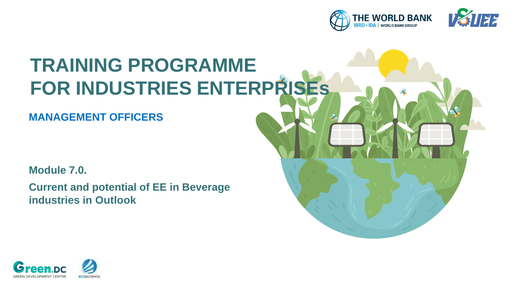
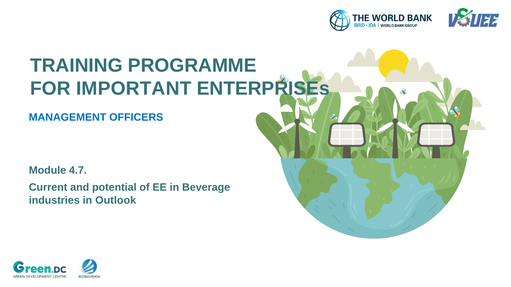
FOR INDUSTRIES: INDUSTRIES -> IMPORTANT
7.0: 7.0 -> 4.7
